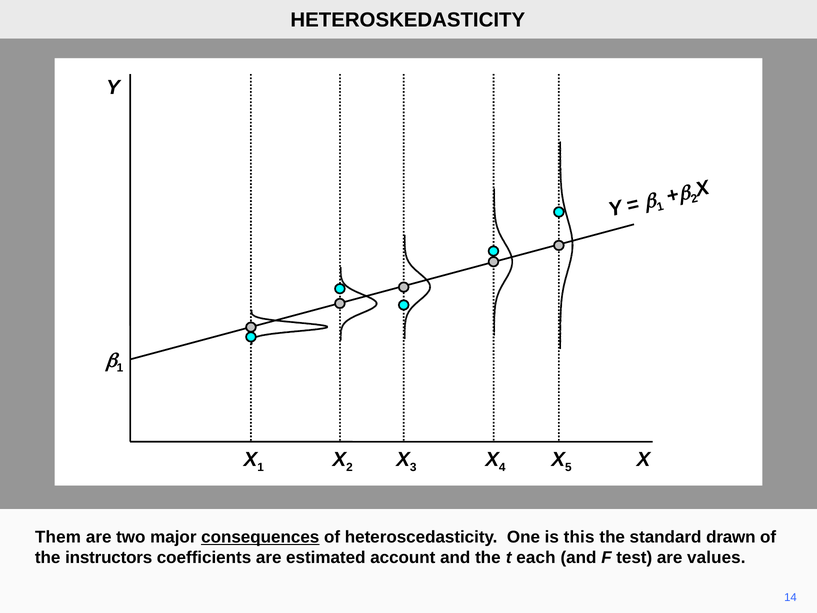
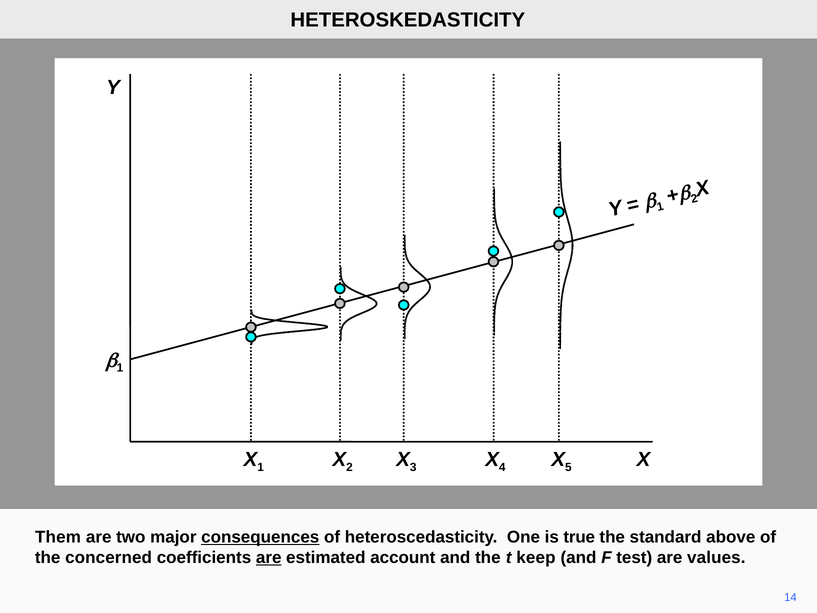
this: this -> true
drawn: drawn -> above
instructors: instructors -> concerned
are at (269, 557) underline: none -> present
each: each -> keep
